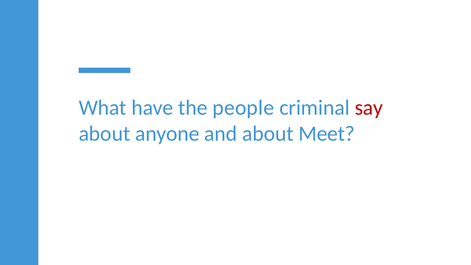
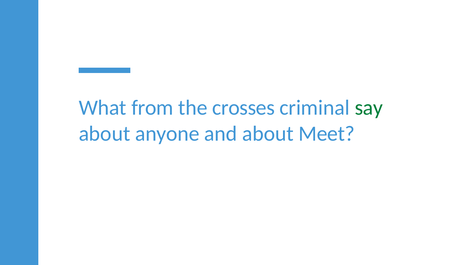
have: have -> from
people: people -> crosses
say colour: red -> green
